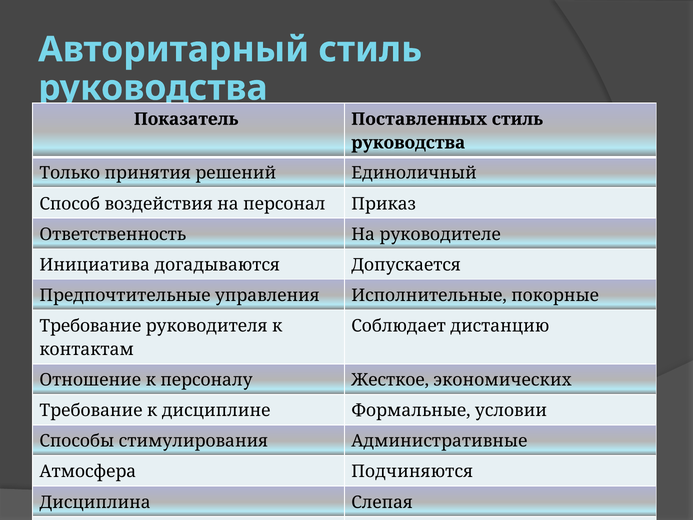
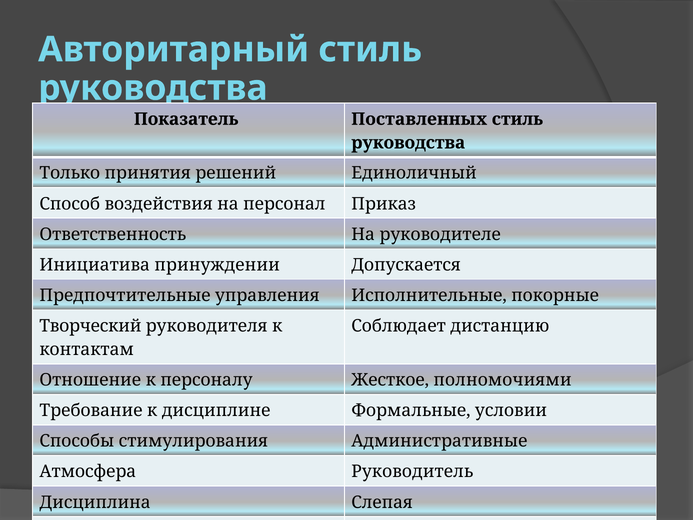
догадываются: догадываются -> принуждении
Требование at (90, 326): Требование -> Творческий
экономических: экономических -> полномочиями
Подчиняются: Подчиняются -> Руководитель
